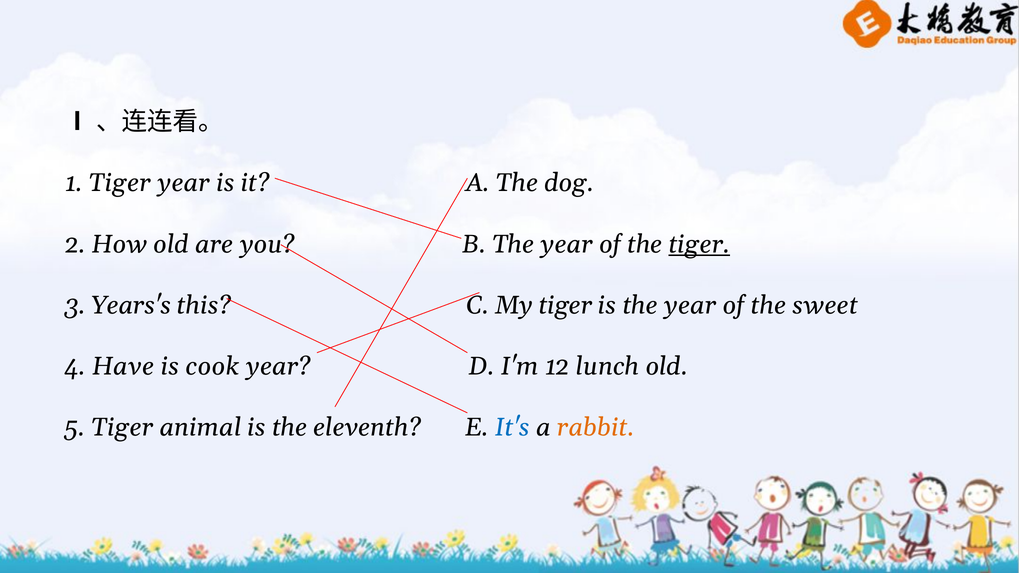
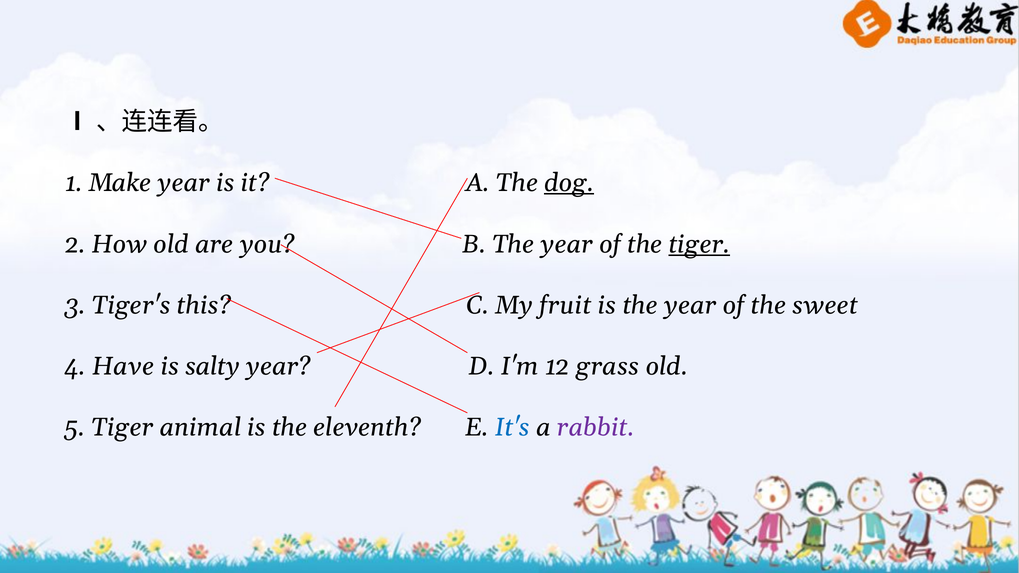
1 Tiger: Tiger -> Make
dog underline: none -> present
Years's: Years's -> Tiger's
My tiger: tiger -> fruit
cook: cook -> salty
lunch: lunch -> grass
rabbit colour: orange -> purple
